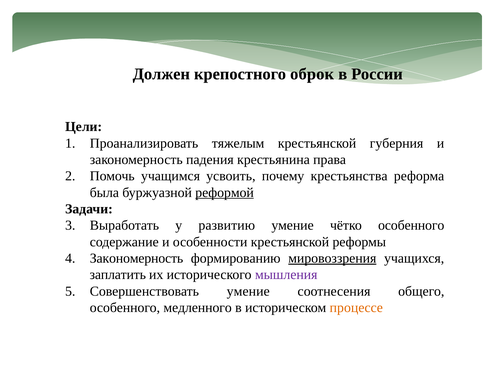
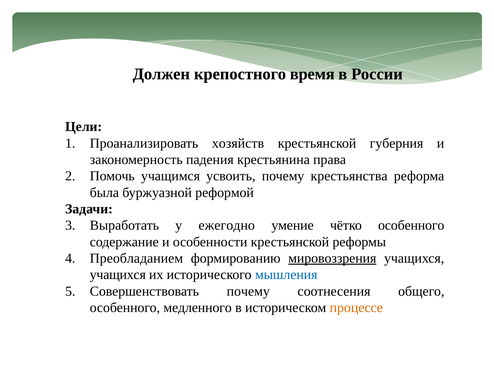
оброк: оброк -> время
тяжелым: тяжелым -> хозяйств
реформой underline: present -> none
развитию: развитию -> ежегодно
Закономерность at (137, 259): Закономерность -> Преобладанием
заплатить at (118, 275): заплатить -> учащихся
мышления colour: purple -> blue
Совершенствовать умение: умение -> почему
